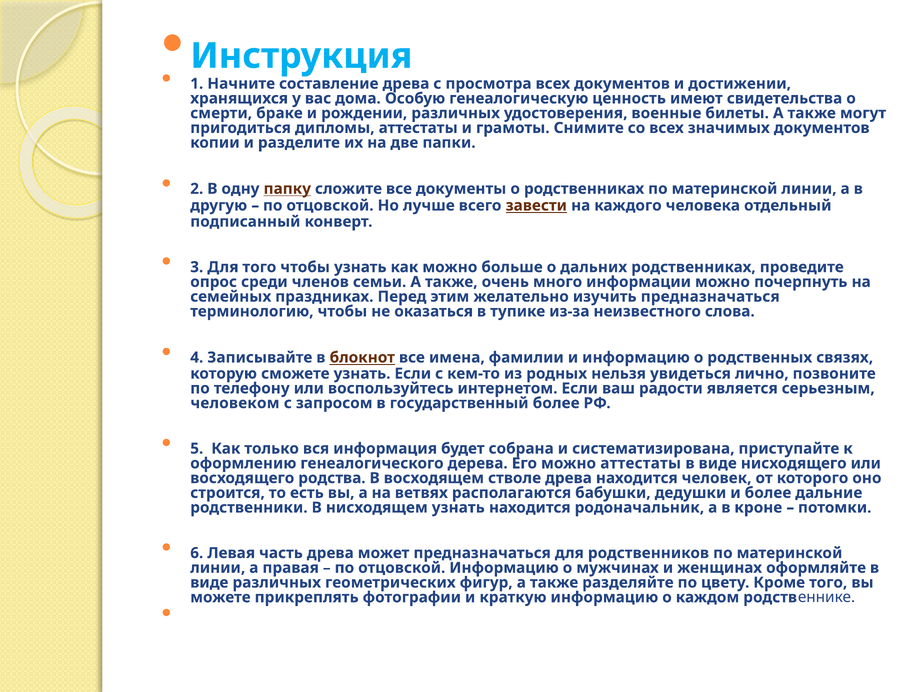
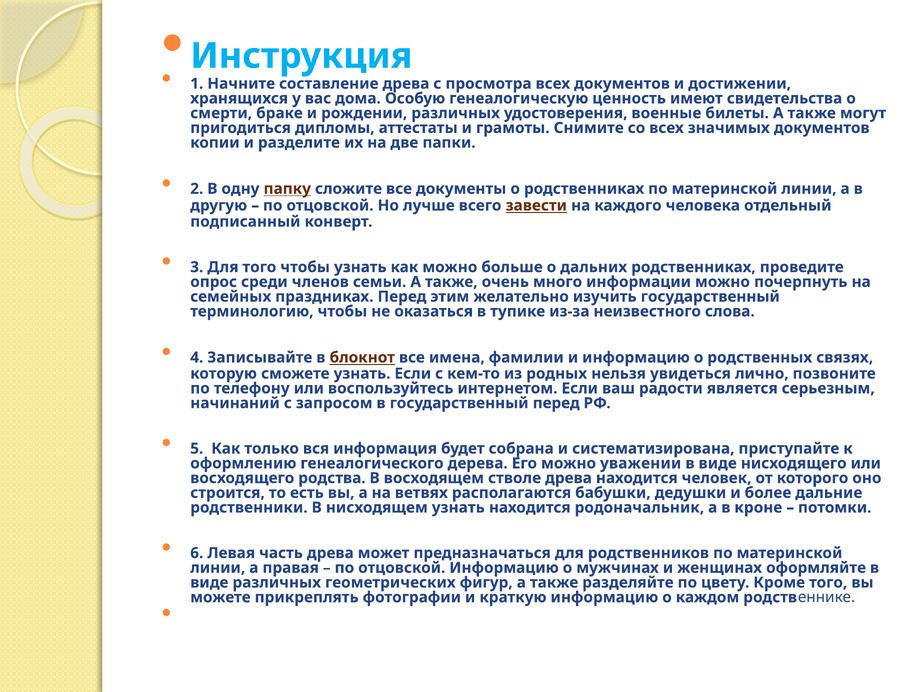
изучить предназначаться: предназначаться -> государственный
человеком: человеком -> начинаний
государственный более: более -> перед
можно аттестаты: аттестаты -> уважении
